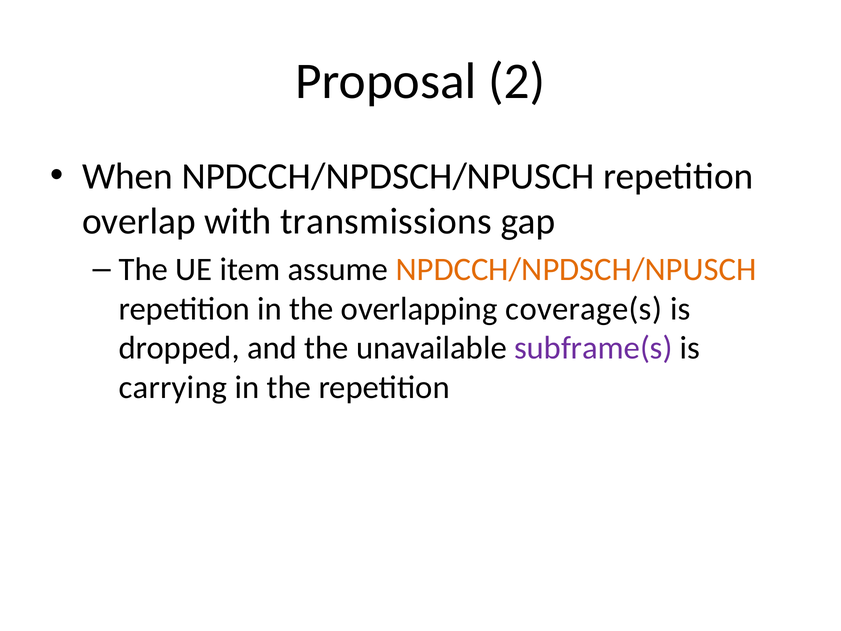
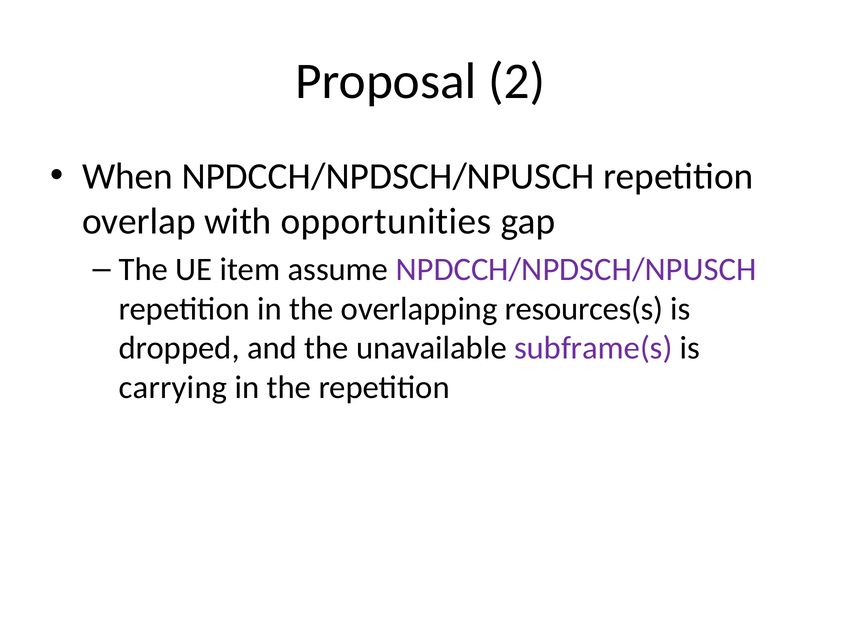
transmissions: transmissions -> opportunities
NPDCCH/NPDSCH/NPUSCH at (576, 270) colour: orange -> purple
coverage(s: coverage(s -> resources(s
